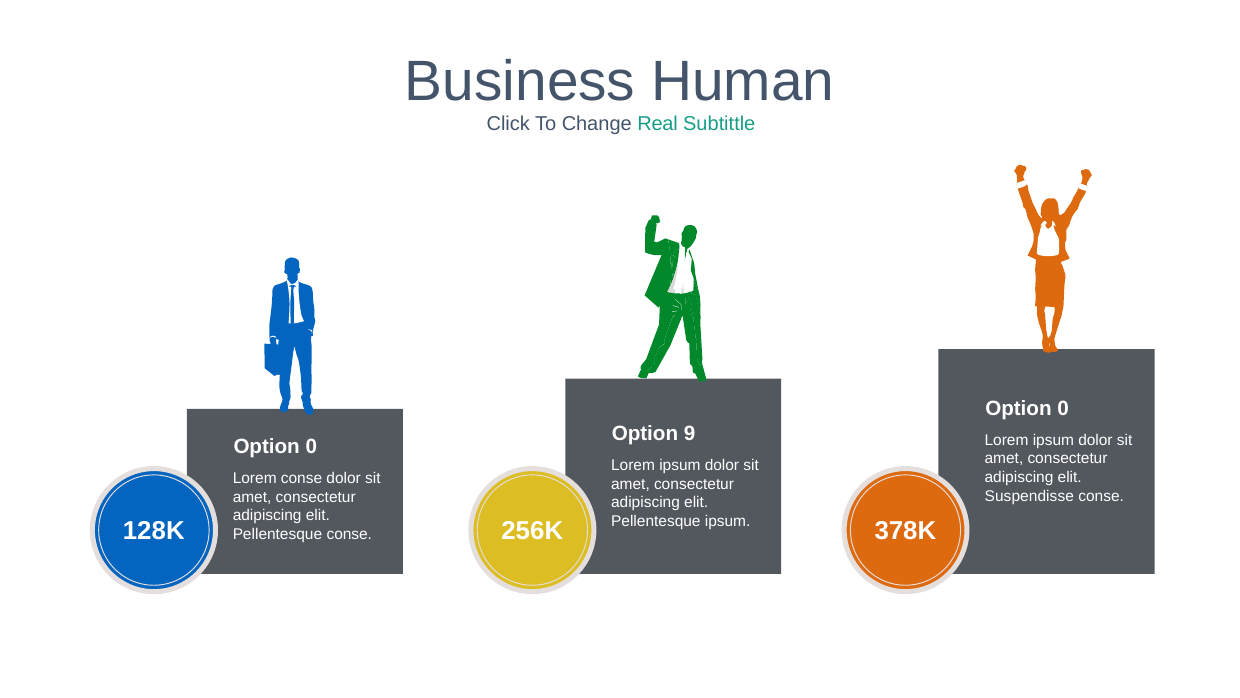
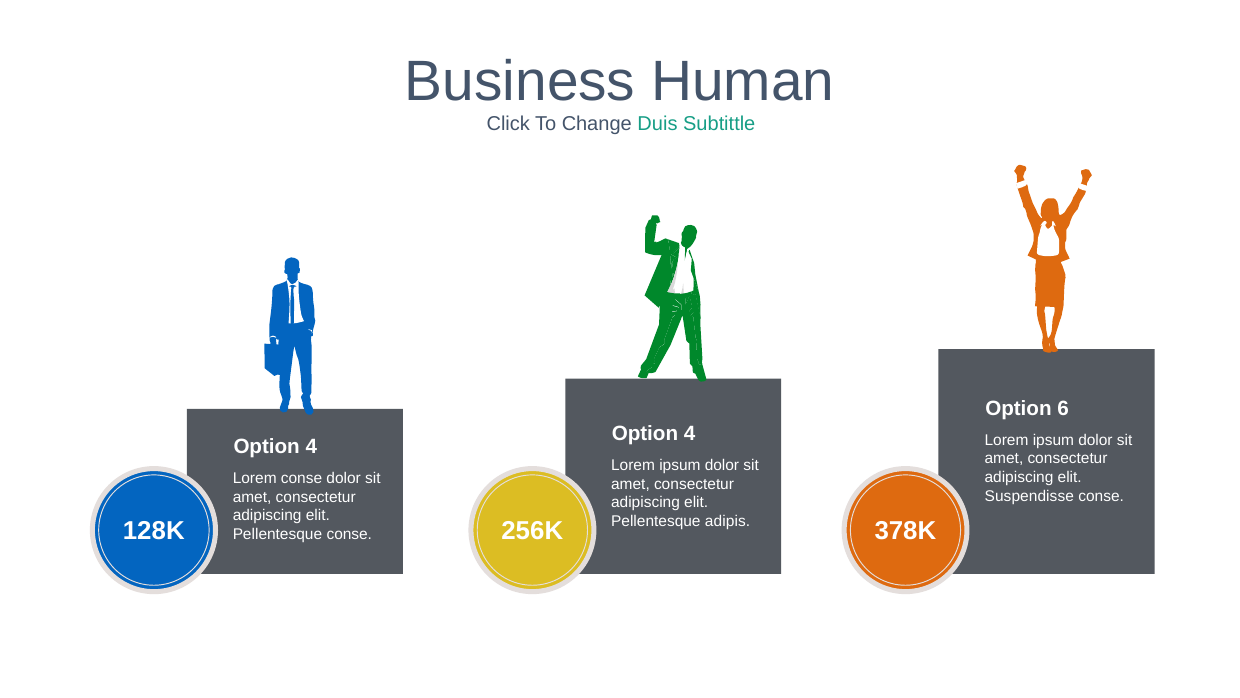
Real: Real -> Duis
0 at (1063, 408): 0 -> 6
9 at (690, 434): 9 -> 4
0 at (311, 447): 0 -> 4
Pellentesque ipsum: ipsum -> adipis
